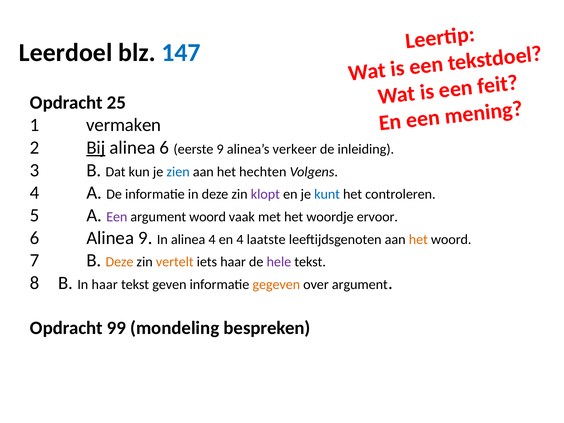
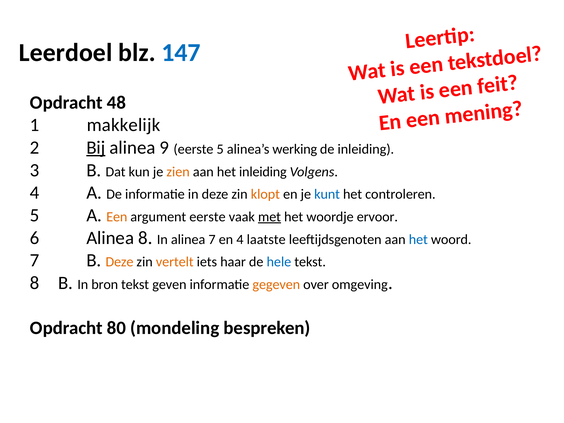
25: 25 -> 48
vermaken: vermaken -> makkelijk
alinea 6: 6 -> 9
eerste 9: 9 -> 5
verkeer: verkeer -> werking
zien colour: blue -> orange
het hechten: hechten -> inleiding
klopt colour: purple -> orange
Een at (117, 217) colour: purple -> orange
argument woord: woord -> eerste
met underline: none -> present
Alinea 9: 9 -> 8
alinea 4: 4 -> 7
het at (418, 239) colour: orange -> blue
hele colour: purple -> blue
In haar: haar -> bron
over argument: argument -> omgeving
99: 99 -> 80
